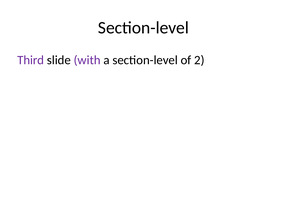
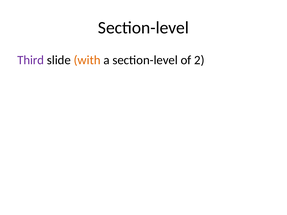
with colour: purple -> orange
